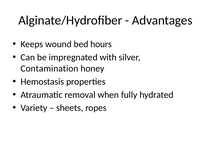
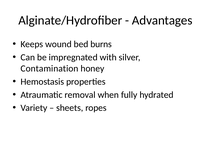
hours: hours -> burns
